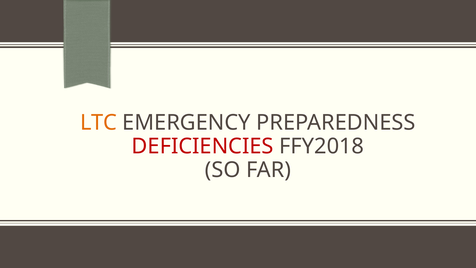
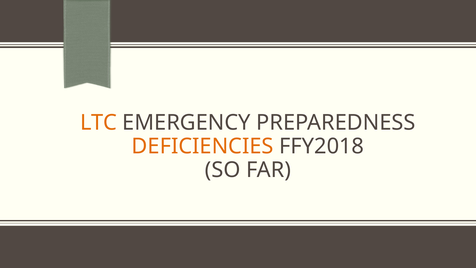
DEFICIENCIES colour: red -> orange
